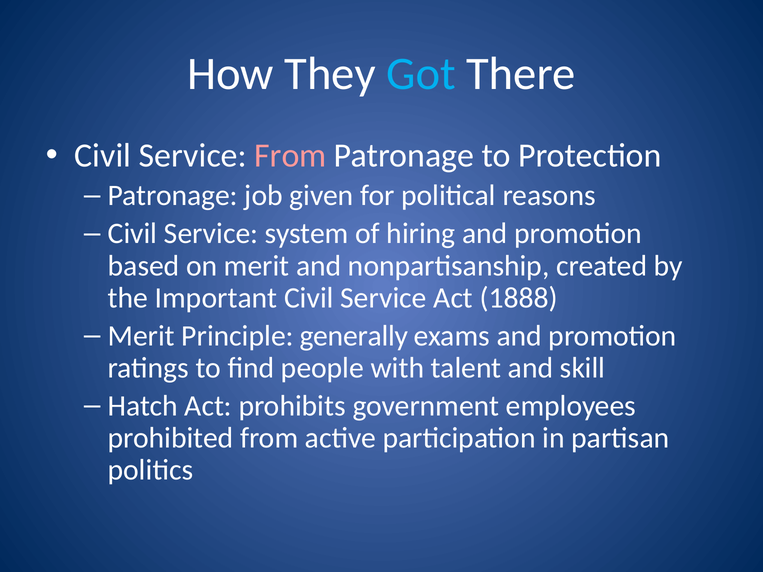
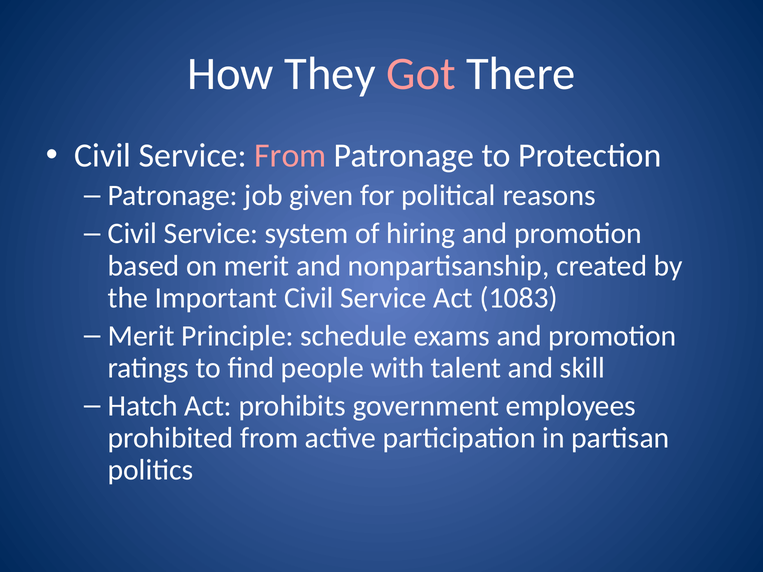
Got colour: light blue -> pink
1888: 1888 -> 1083
generally: generally -> schedule
